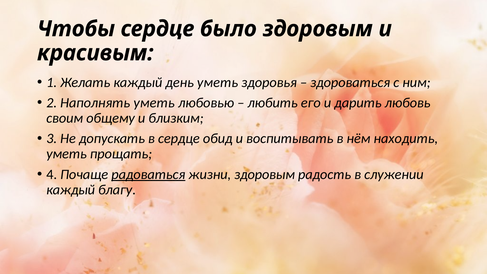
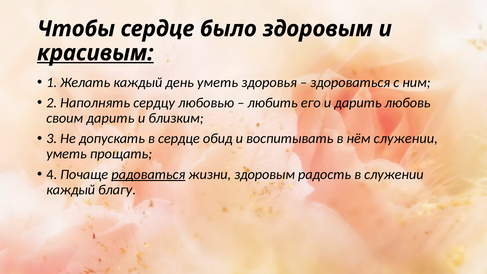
красивым underline: none -> present
Наполнять уметь: уметь -> сердцу
своим общему: общему -> дарить
нём находить: находить -> служении
